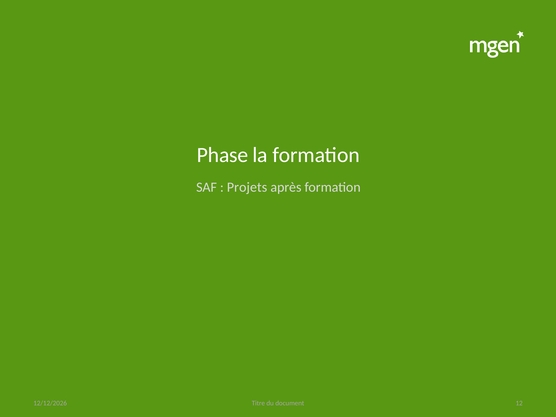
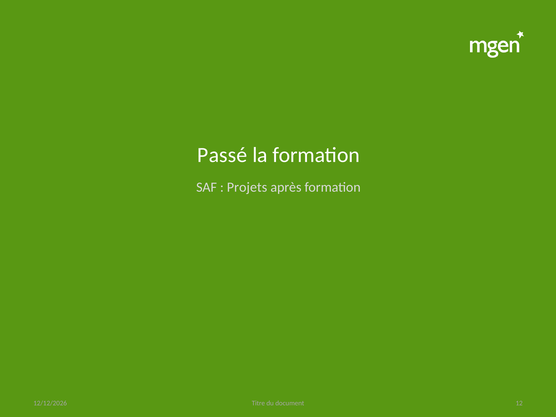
Phase: Phase -> Passé
